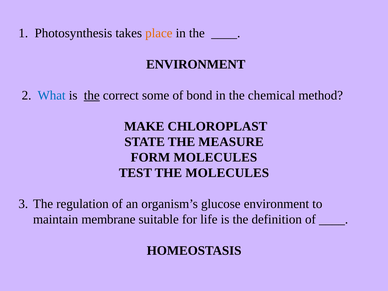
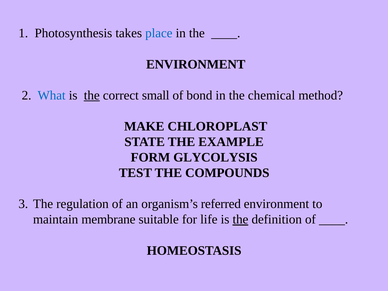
place colour: orange -> blue
some: some -> small
MEASURE: MEASURE -> EXAMPLE
FORM MOLECULES: MOLECULES -> GLYCOLYSIS
THE MOLECULES: MOLECULES -> COMPOUNDS
glucose: glucose -> referred
the at (240, 219) underline: none -> present
